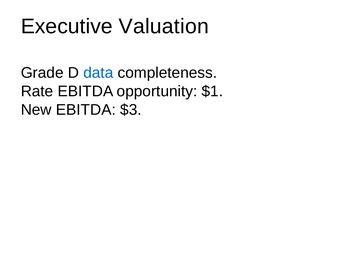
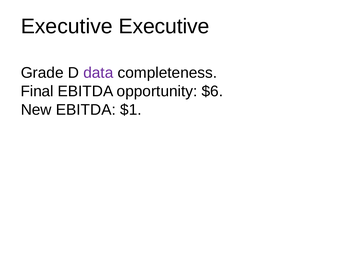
Executive Valuation: Valuation -> Executive
data colour: blue -> purple
Rate: Rate -> Final
$1: $1 -> $6
$3: $3 -> $1
